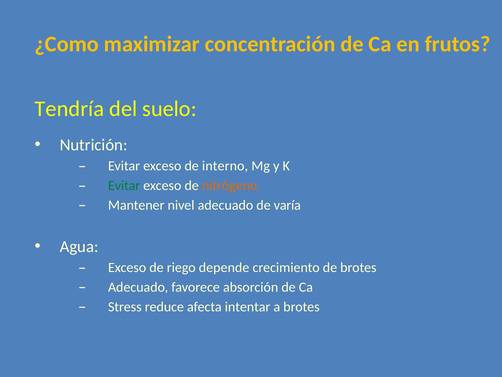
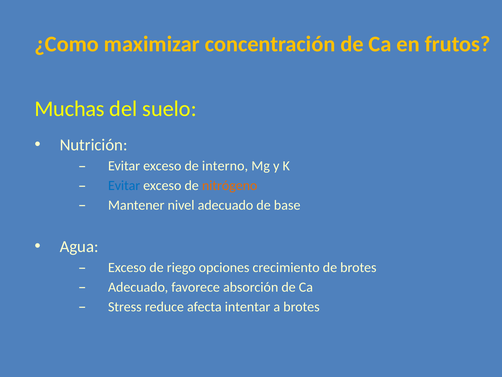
Tendría: Tendría -> Muchas
Evitar at (124, 185) colour: green -> blue
varía: varía -> base
depende: depende -> opciones
